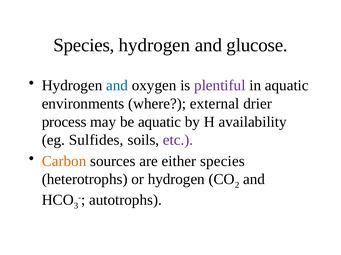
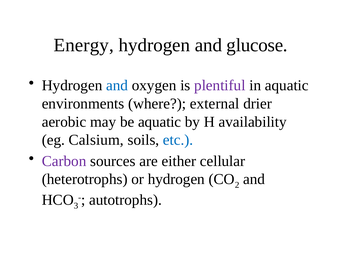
Species at (84, 45): Species -> Energy
process: process -> aerobic
Sulfides: Sulfides -> Calsium
etc colour: purple -> blue
Carbon colour: orange -> purple
either species: species -> cellular
